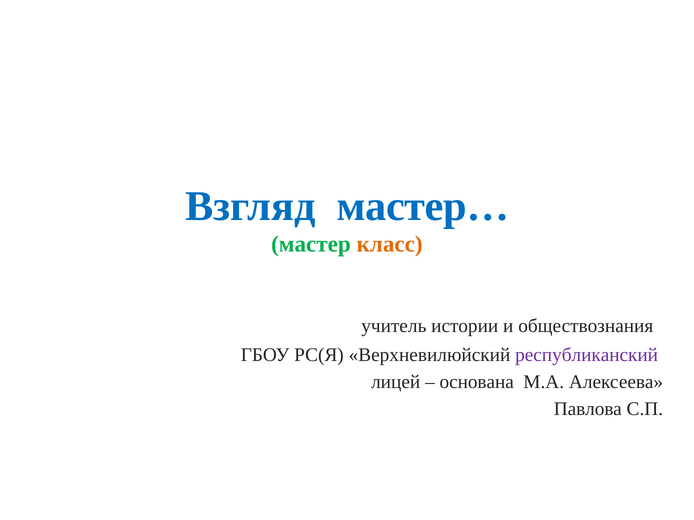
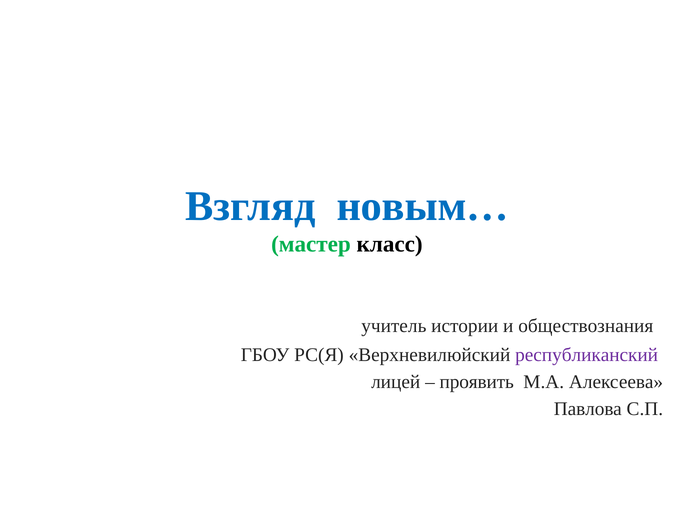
мастер…: мастер… -> новым…
класс colour: orange -> black
основана: основана -> проявить
